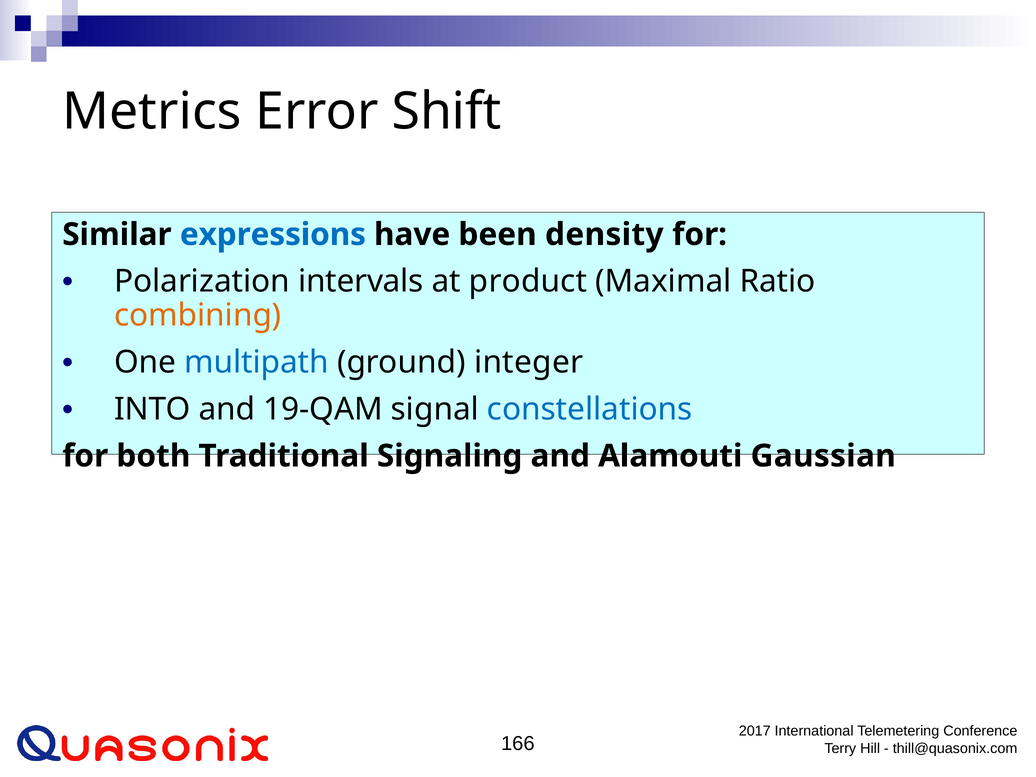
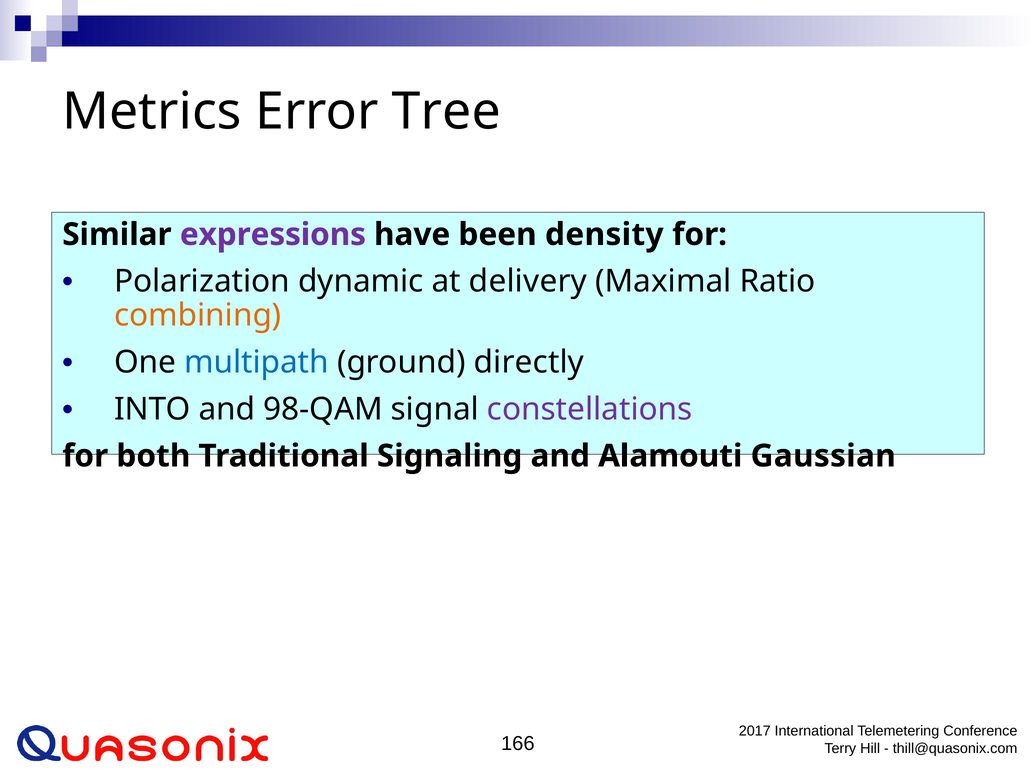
Shift: Shift -> Tree
expressions colour: blue -> purple
intervals: intervals -> dynamic
product: product -> delivery
integer: integer -> directly
19-QAM: 19-QAM -> 98-QAM
constellations colour: blue -> purple
